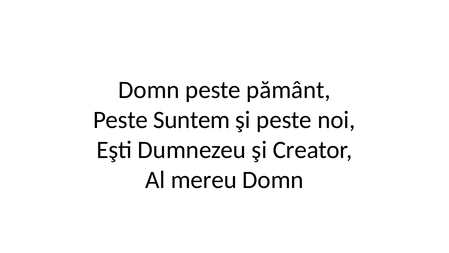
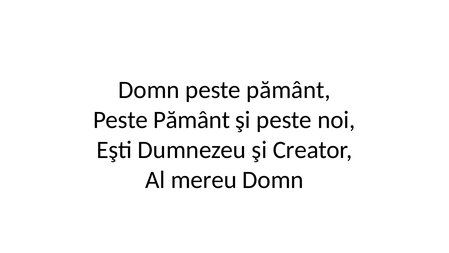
Suntem at (192, 120): Suntem -> Pământ
